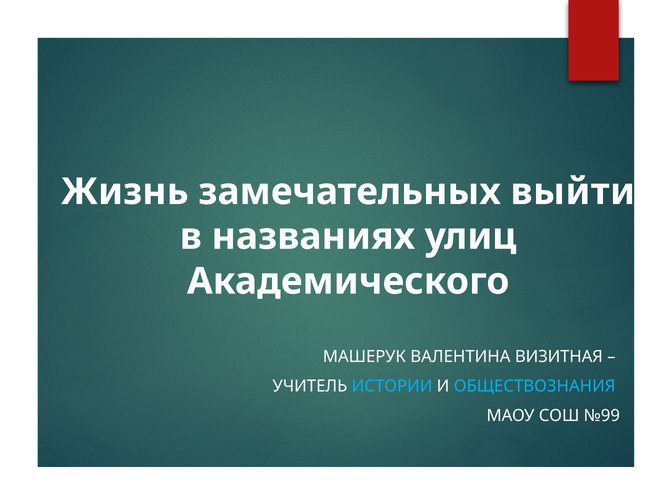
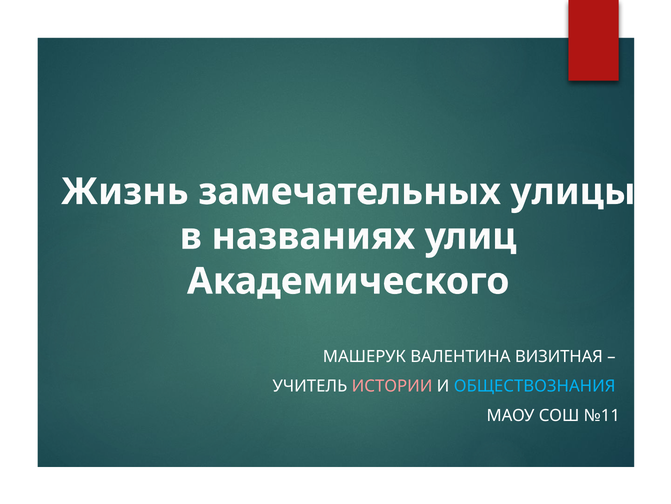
выйти: выйти -> улицы
ИСТОРИИ colour: light blue -> pink
№99: №99 -> №11
